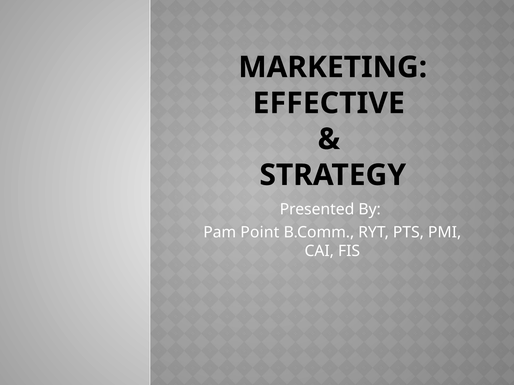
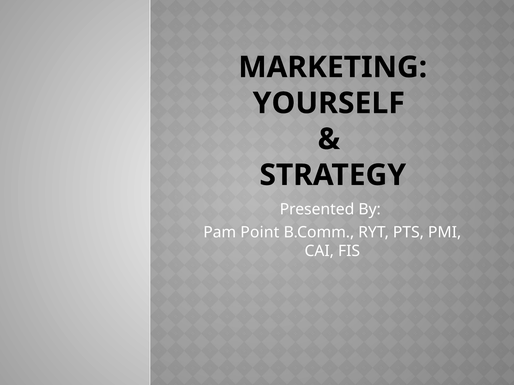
EFFECTIVE: EFFECTIVE -> YOURSELF
